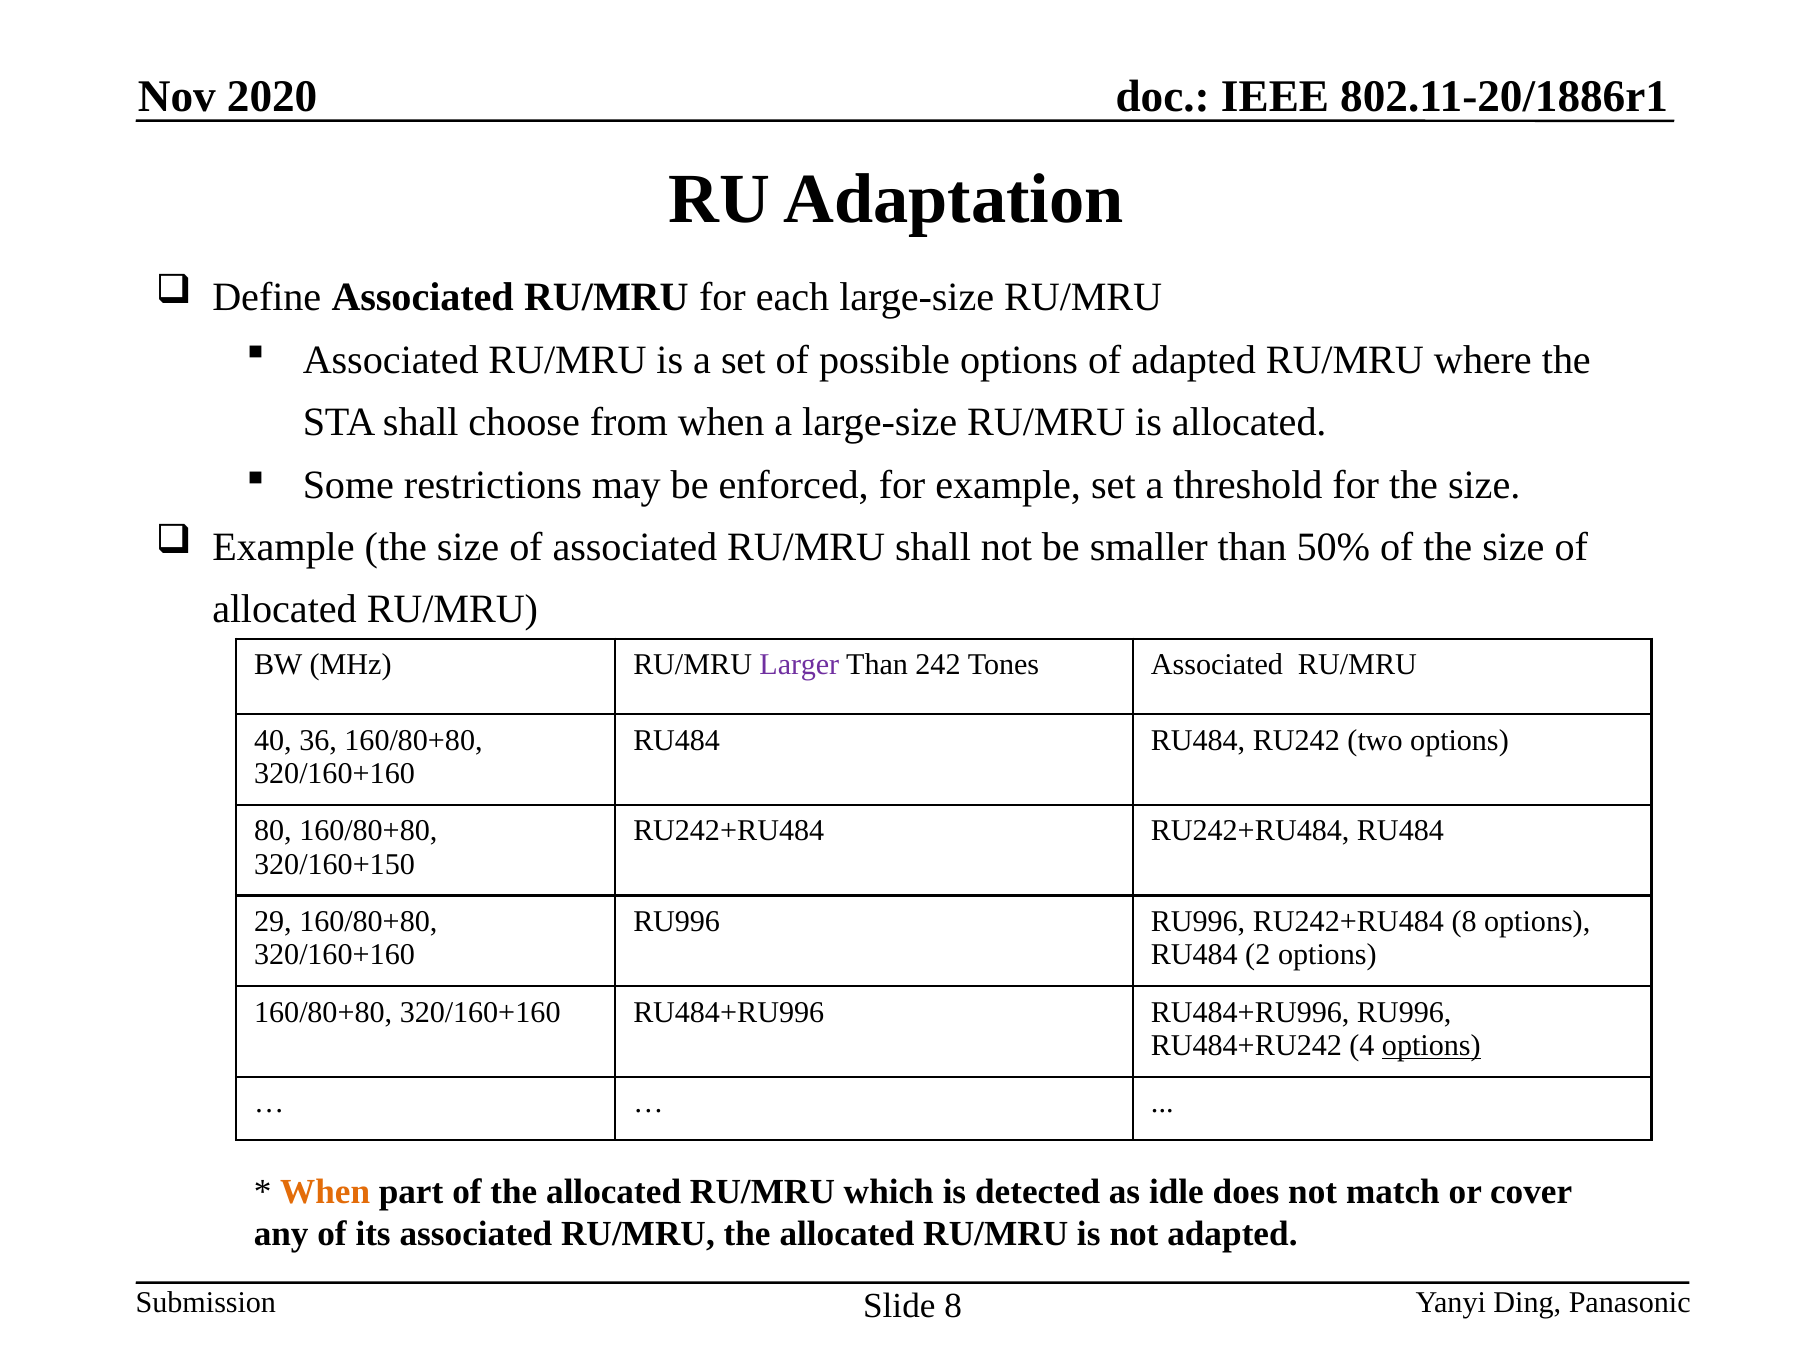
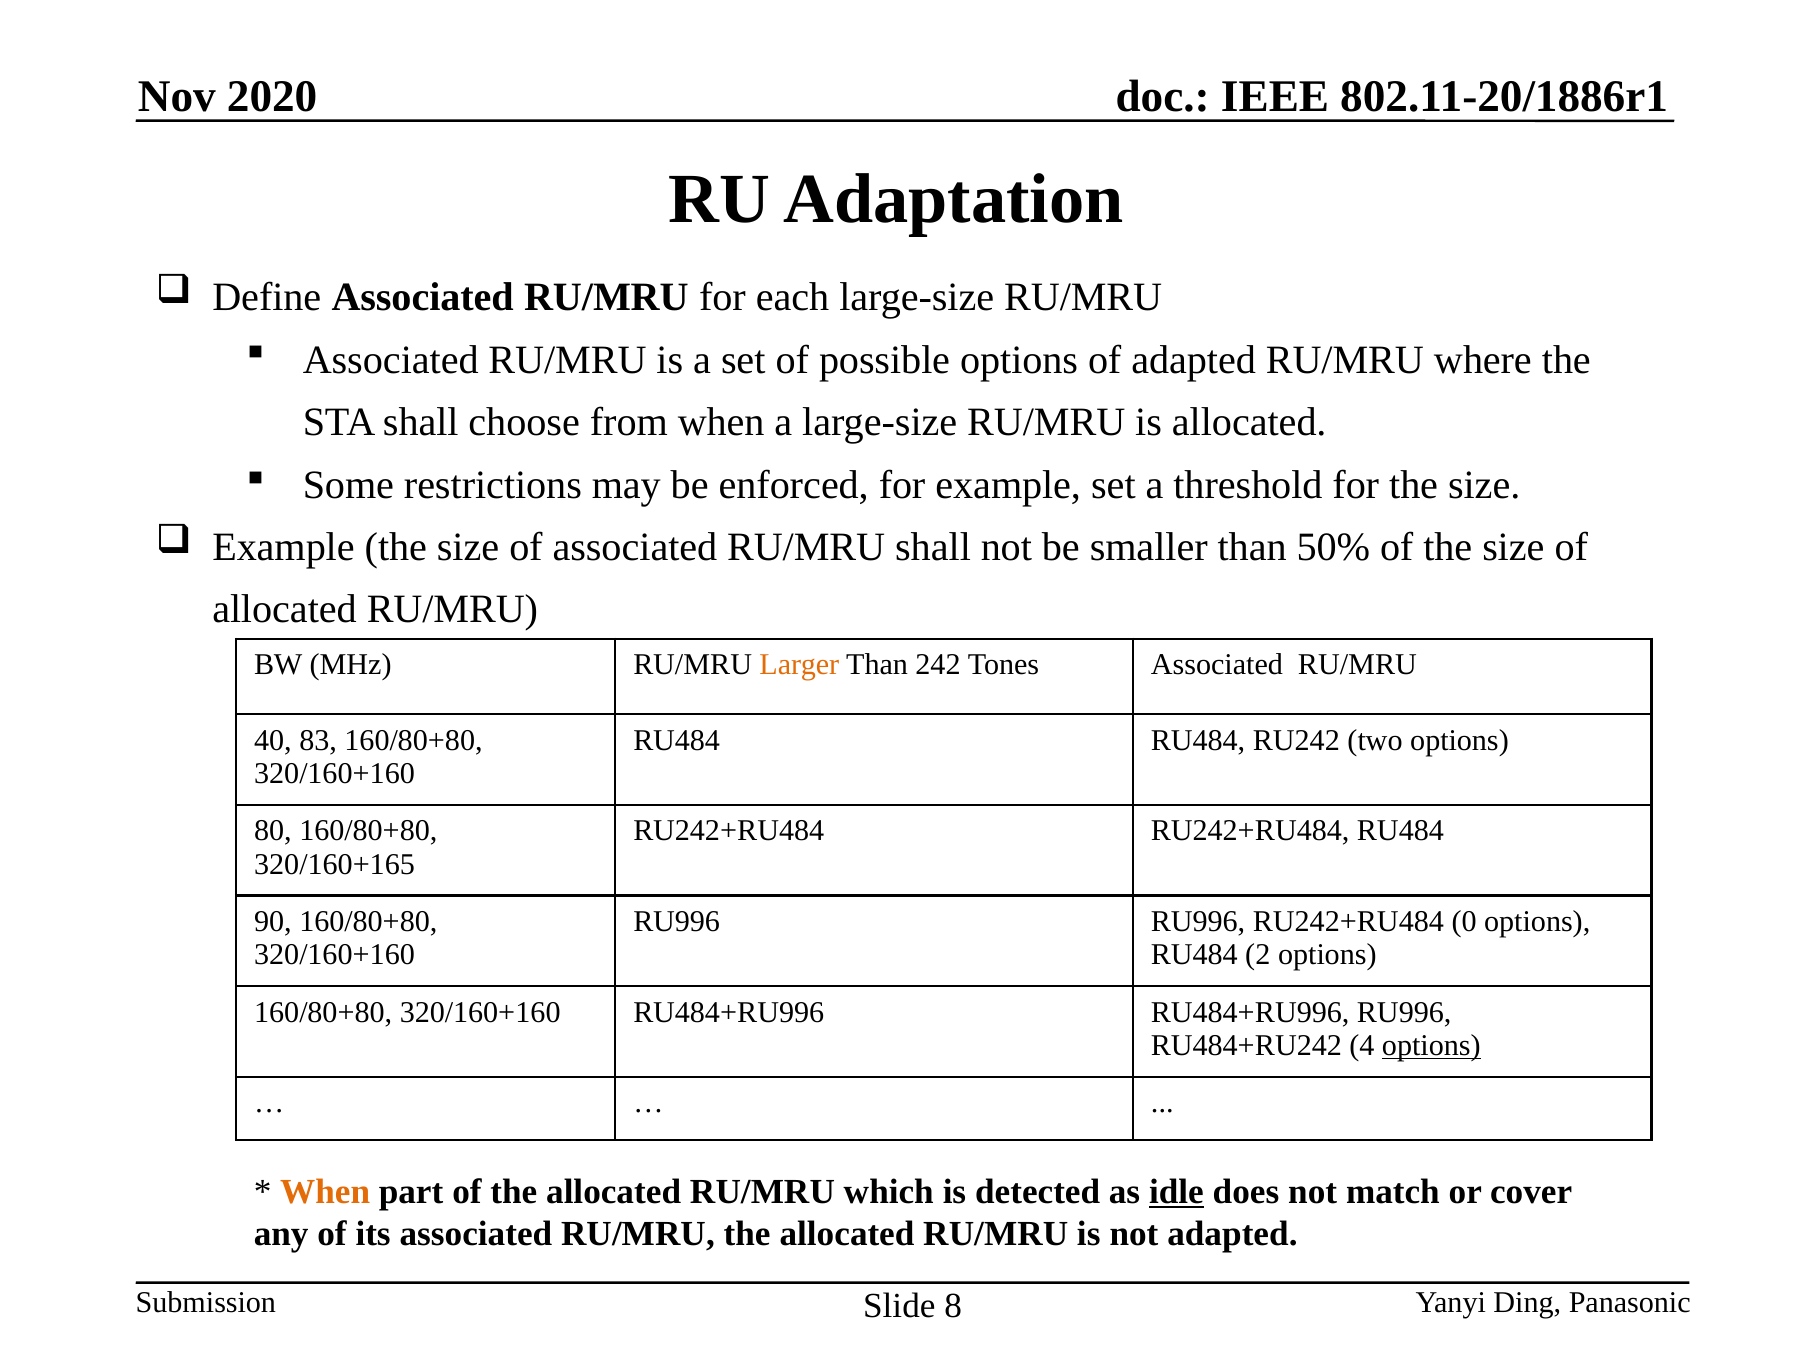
Larger colour: purple -> orange
36: 36 -> 83
320/160+150: 320/160+150 -> 320/160+165
29: 29 -> 90
RU242+RU484 8: 8 -> 0
idle underline: none -> present
